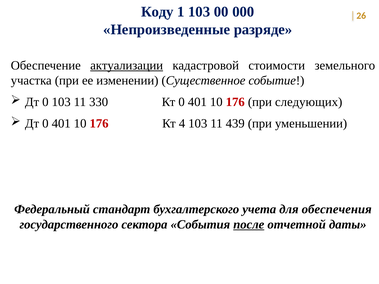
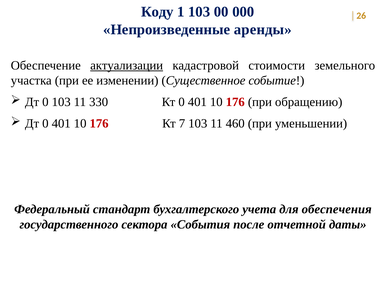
разряде: разряде -> аренды
следующих: следующих -> обращению
4: 4 -> 7
439: 439 -> 460
после underline: present -> none
